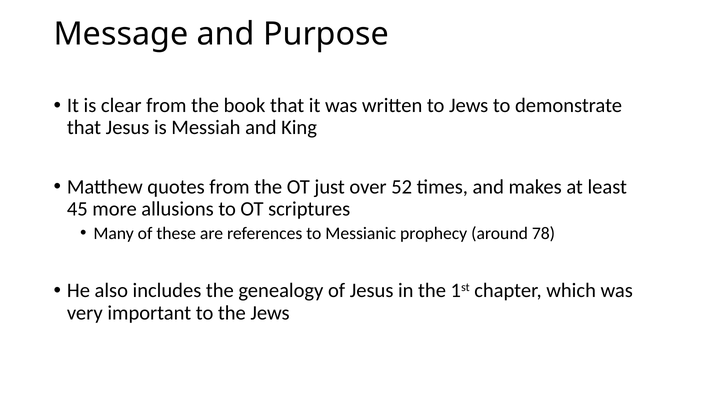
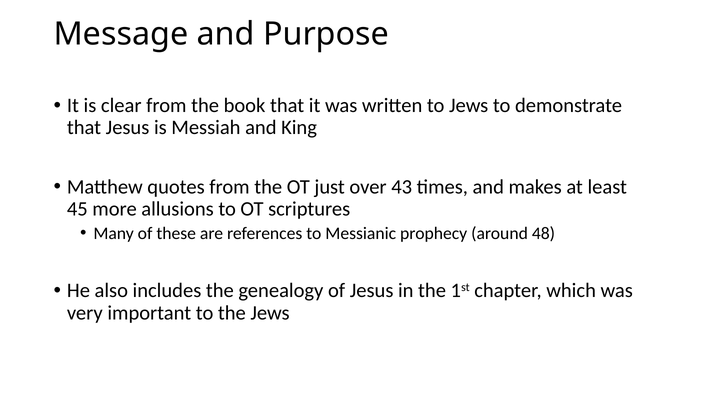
52: 52 -> 43
78: 78 -> 48
